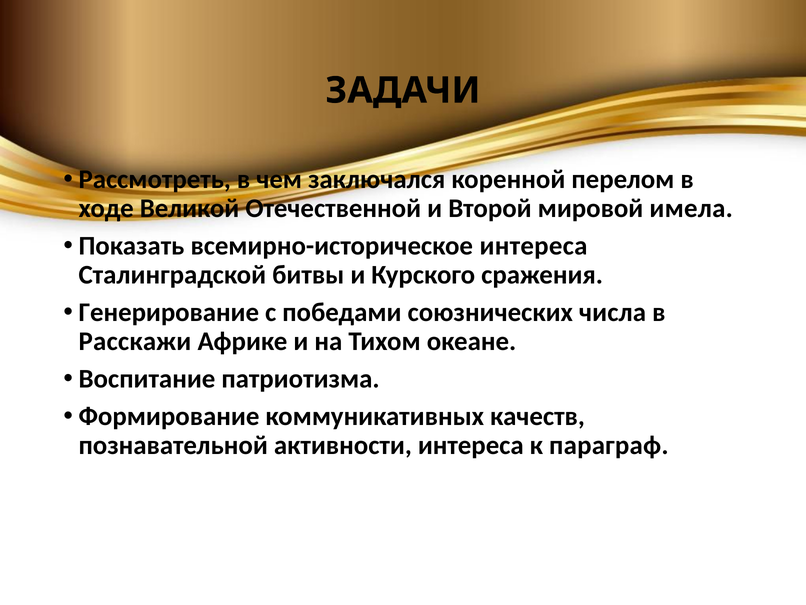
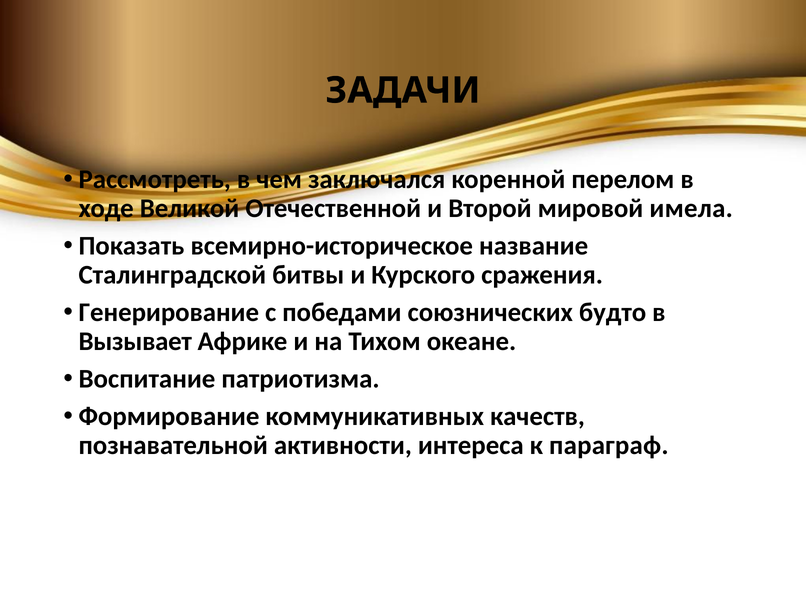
всемирно-историческое интереса: интереса -> название
числа: числа -> будто
Расскажи: Расскажи -> Вызывает
